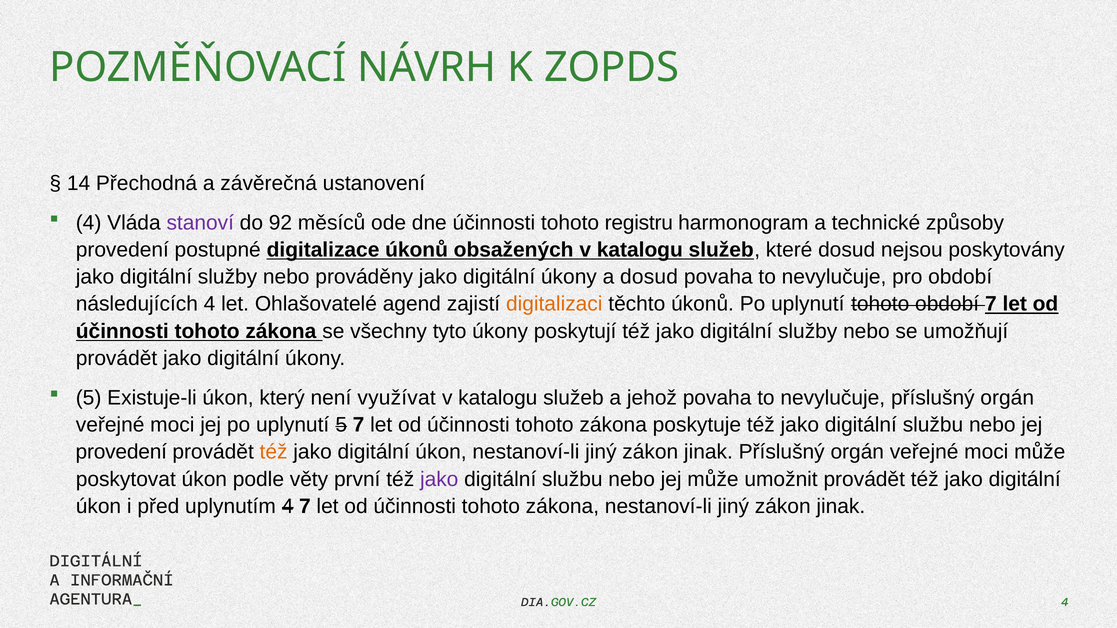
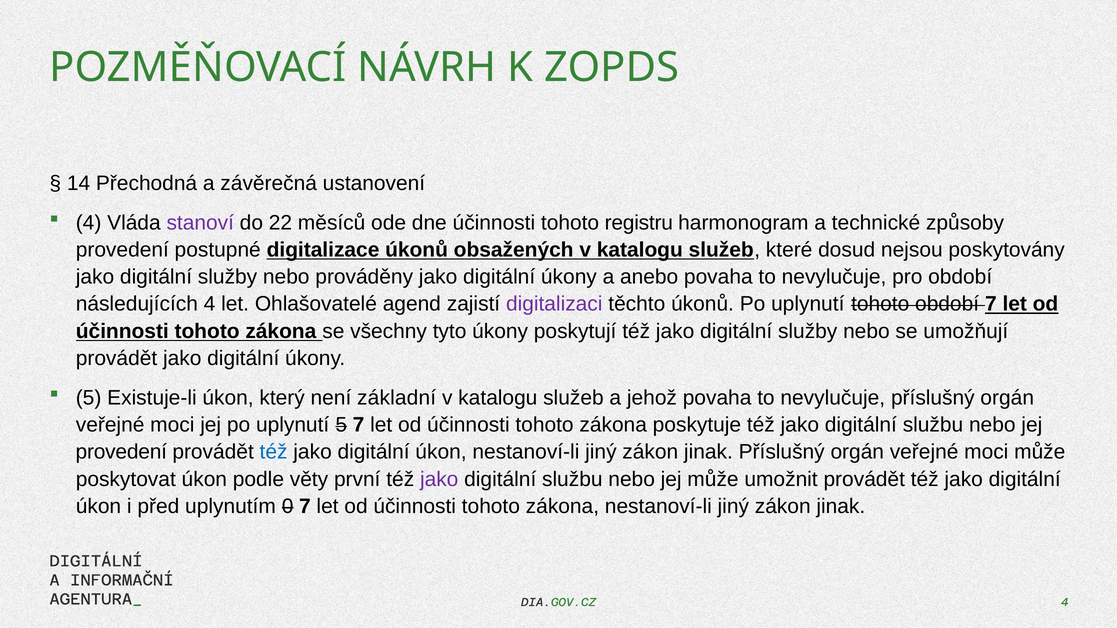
92: 92 -> 22
a dosud: dosud -> anebo
digitalizaci colour: orange -> purple
využívat: využívat -> základní
též at (274, 452) colour: orange -> blue
uplynutím 4: 4 -> 0
